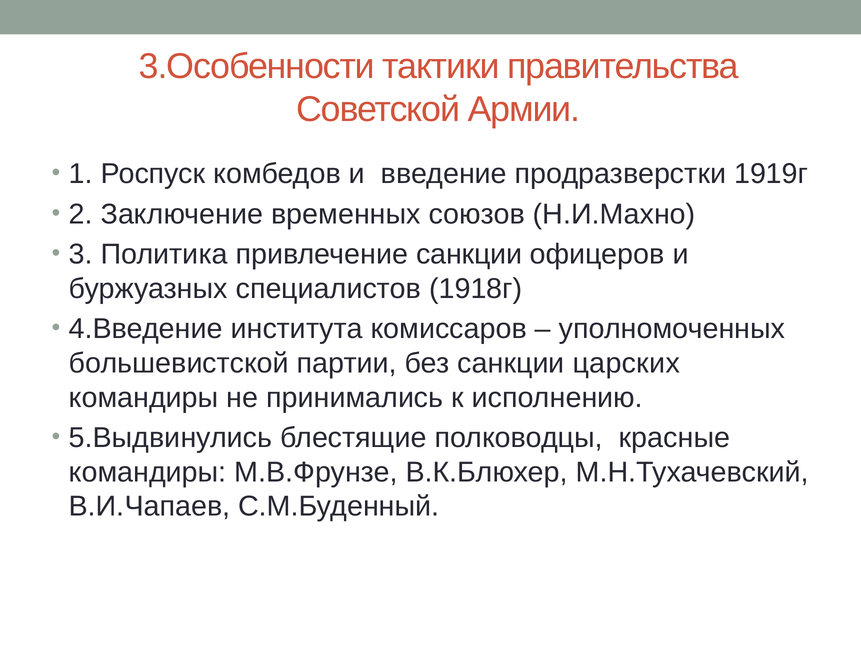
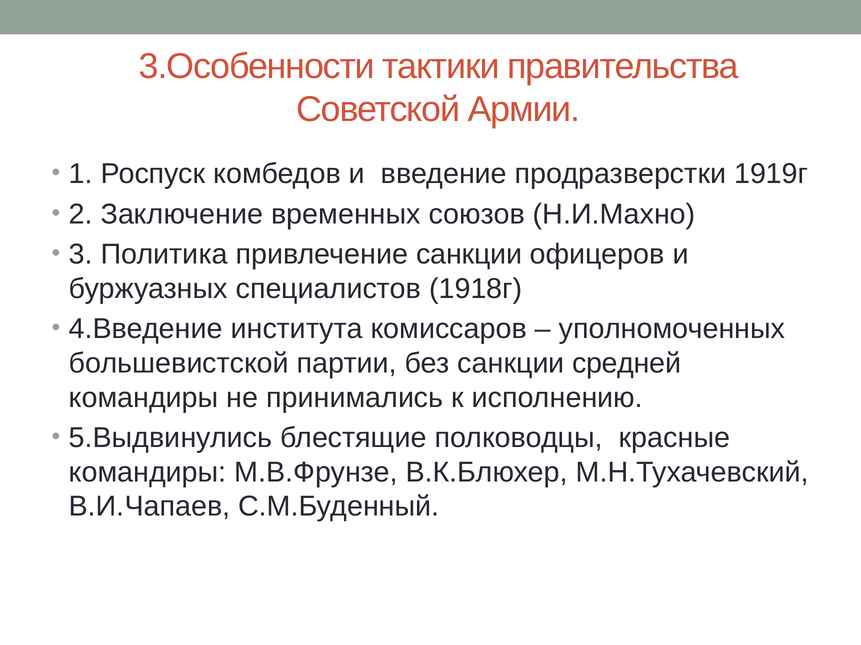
царских: царских -> средней
